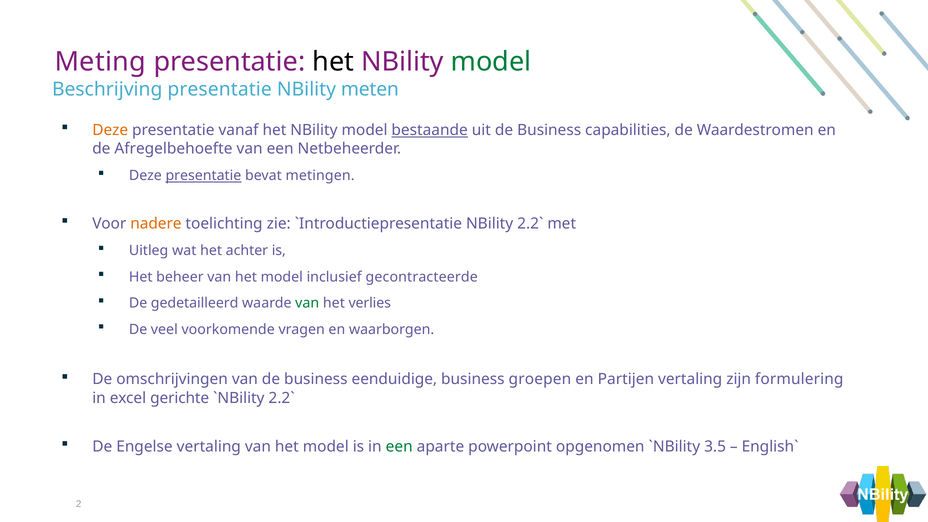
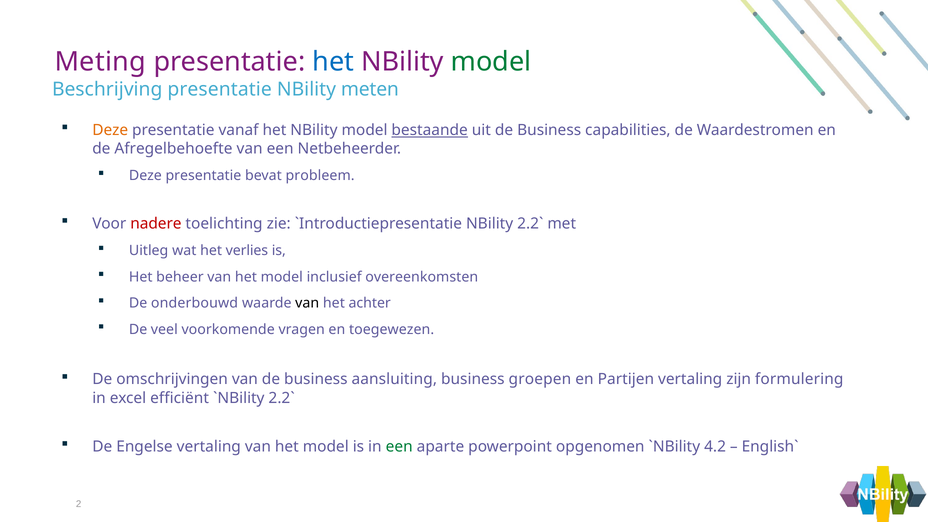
het at (333, 62) colour: black -> blue
presentatie at (203, 176) underline: present -> none
metingen: metingen -> probleem
nadere colour: orange -> red
achter: achter -> verlies
gecontracteerde: gecontracteerde -> overeenkomsten
gedetailleerd: gedetailleerd -> onderbouwd
van at (307, 303) colour: green -> black
verlies: verlies -> achter
waarborgen: waarborgen -> toegewezen
eenduidige: eenduidige -> aansluiting
gerichte: gerichte -> efficiënt
3.5: 3.5 -> 4.2
